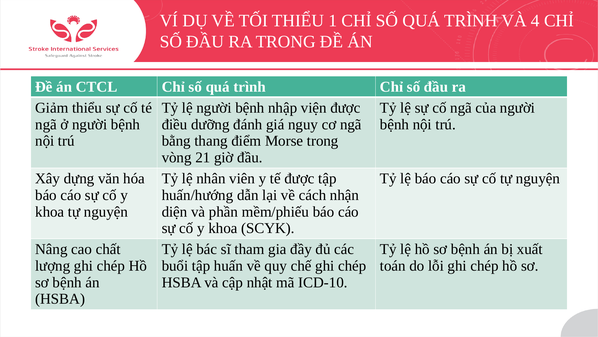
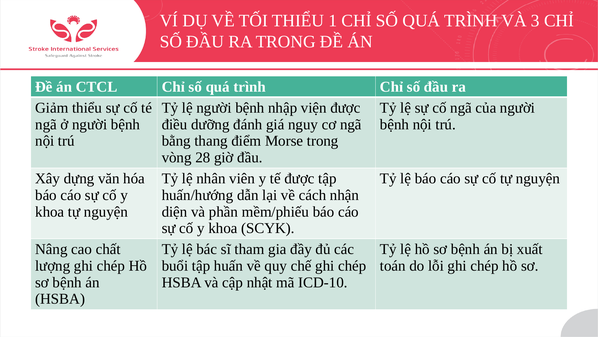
4: 4 -> 3
21: 21 -> 28
